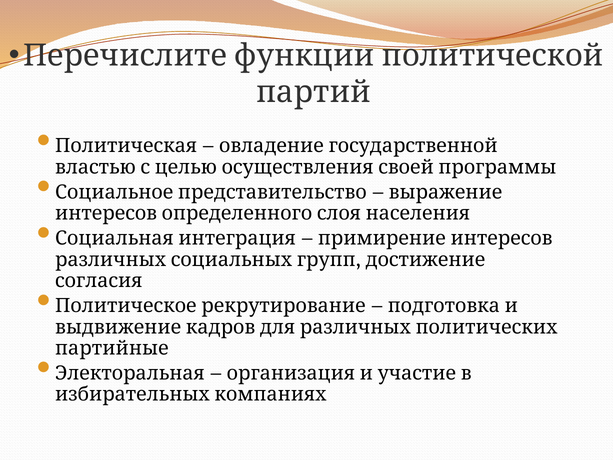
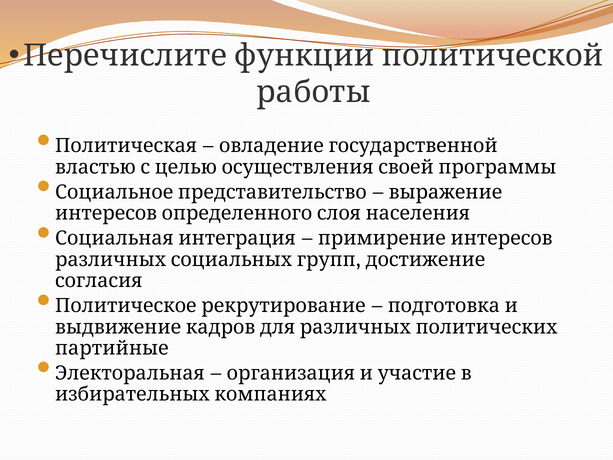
партий: партий -> работы
